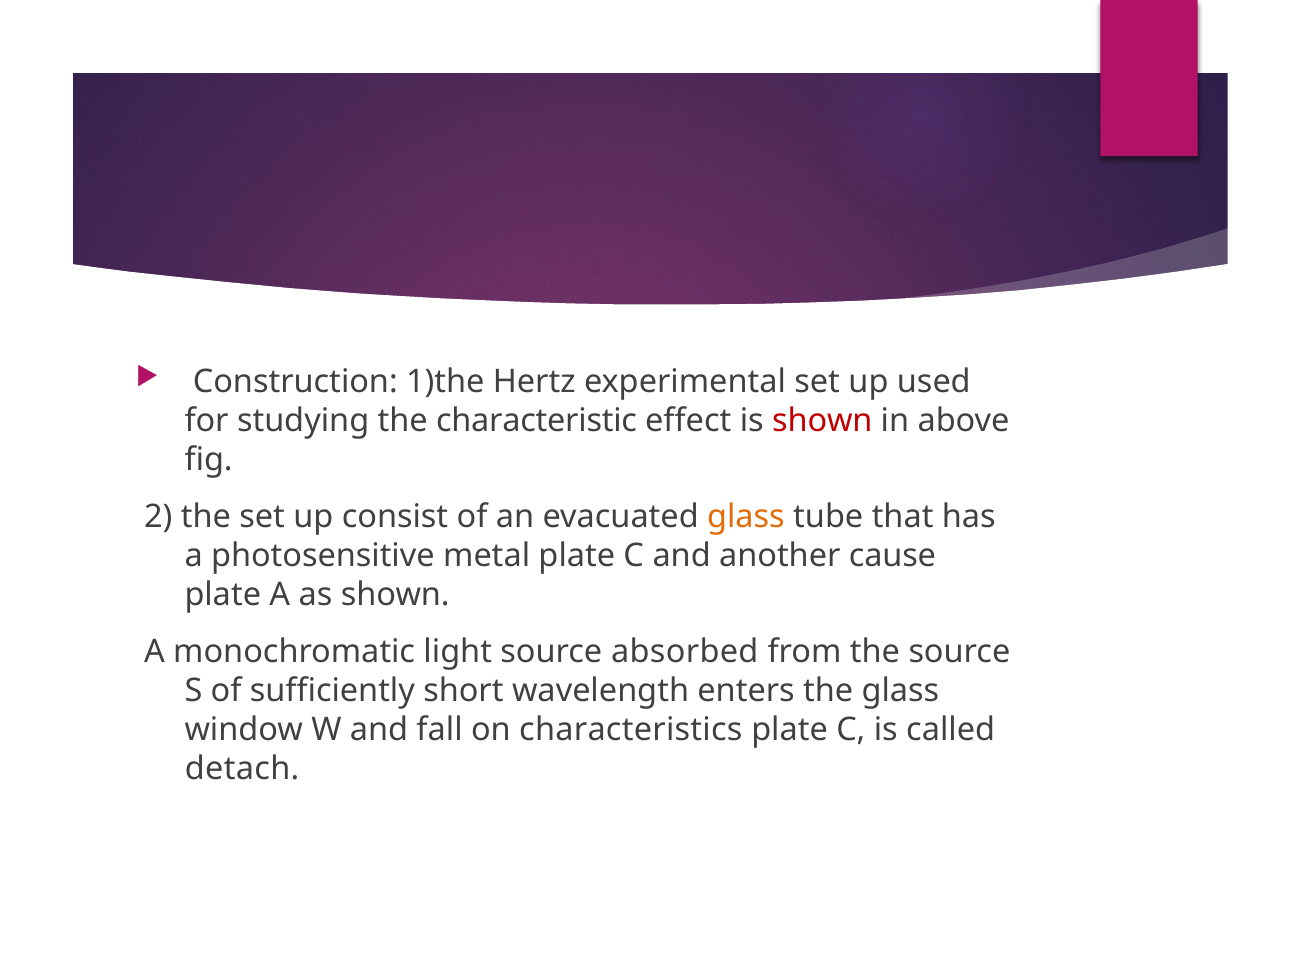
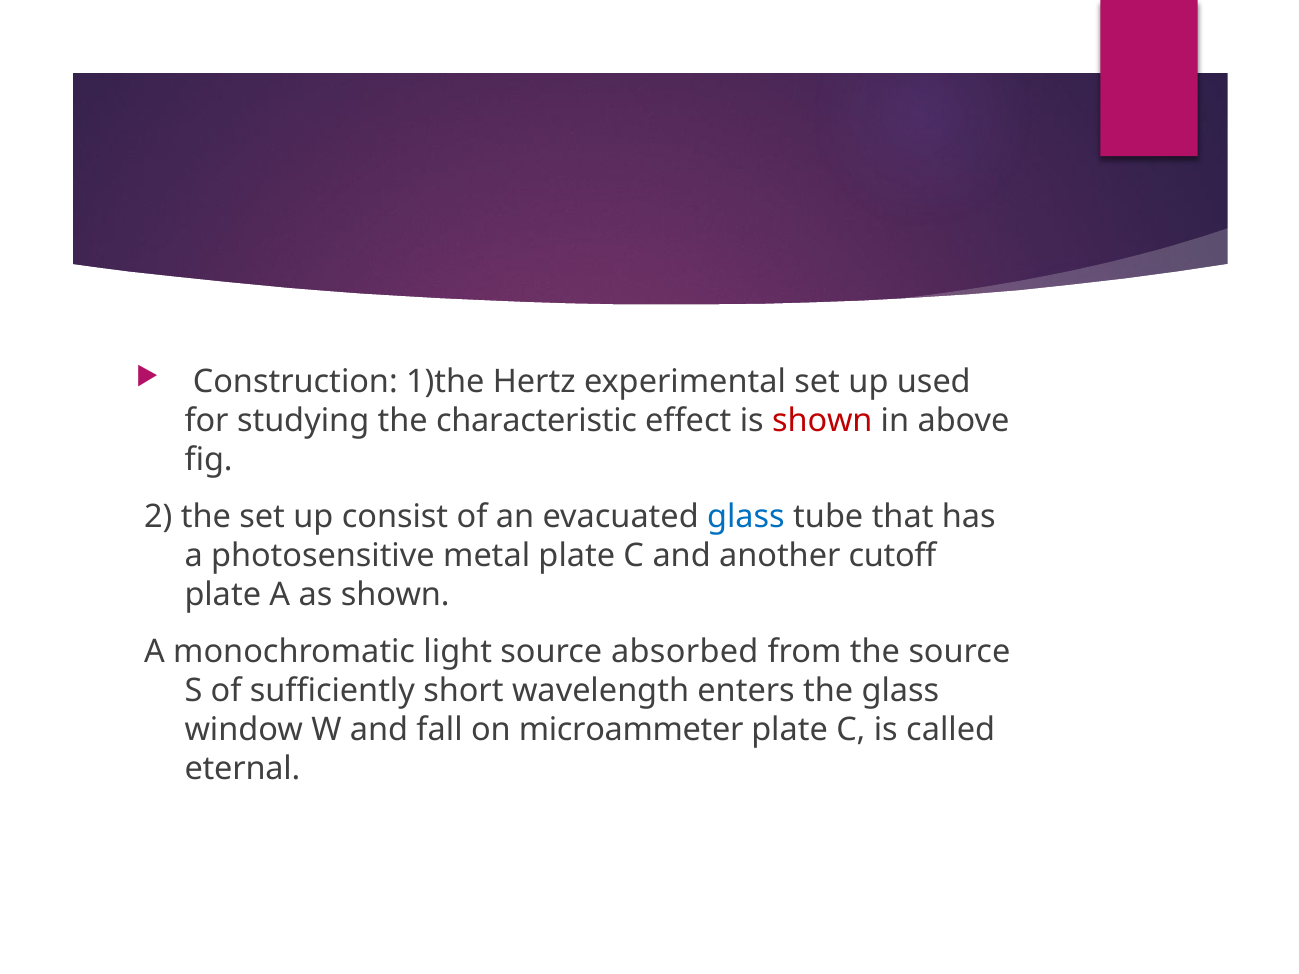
glass at (746, 517) colour: orange -> blue
cause: cause -> cutoff
characteristics: characteristics -> microammeter
detach: detach -> eternal
